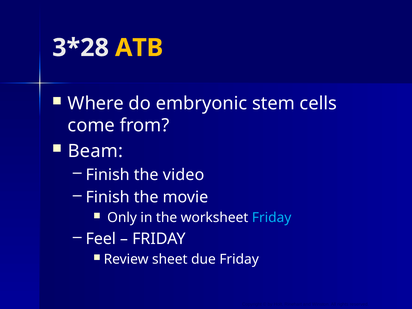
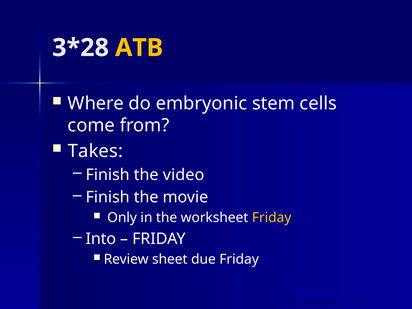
Beam: Beam -> Takes
Friday at (272, 218) colour: light blue -> yellow
Feel: Feel -> Into
